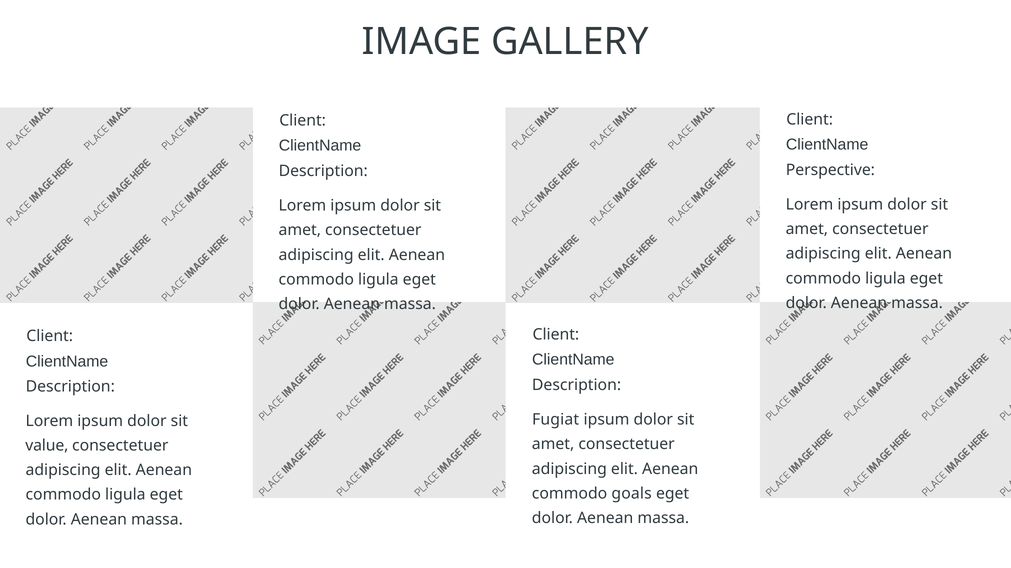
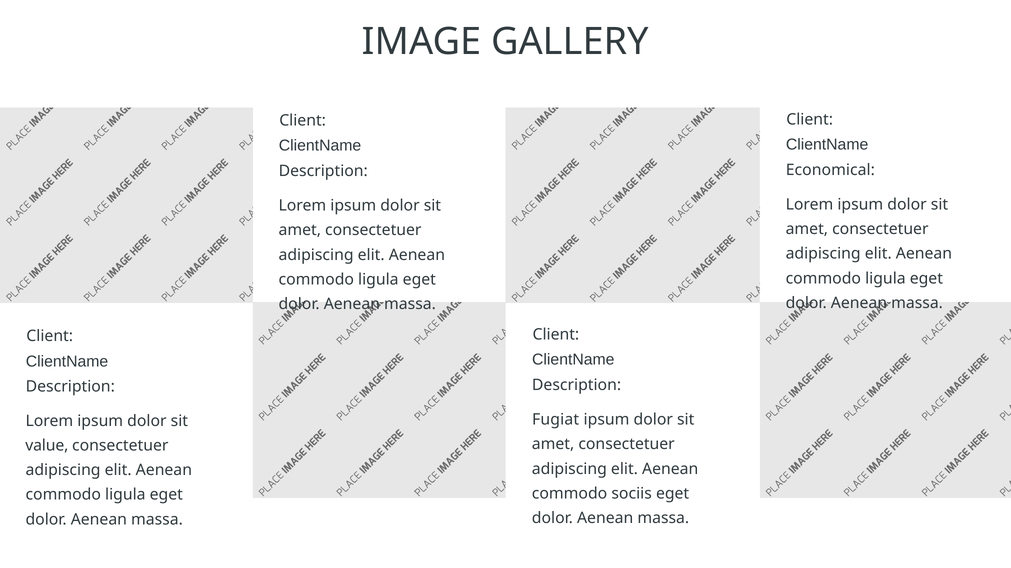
Perspective: Perspective -> Economical
goals: goals -> sociis
